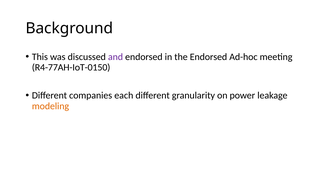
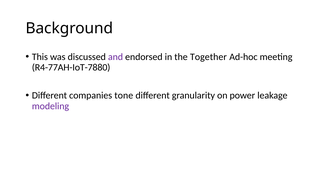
the Endorsed: Endorsed -> Together
R4-77AH-IoT-0150: R4-77AH-IoT-0150 -> R4-77AH-IoT-7880
each: each -> tone
modeling colour: orange -> purple
